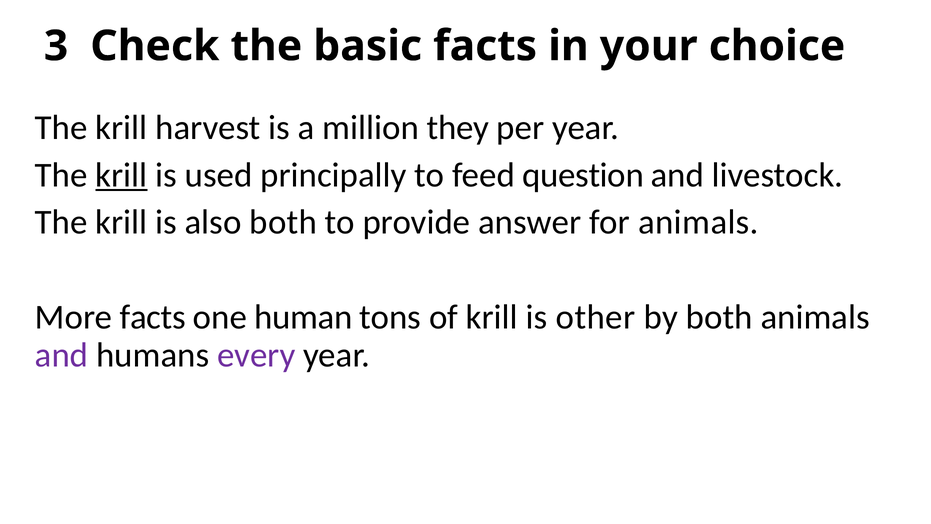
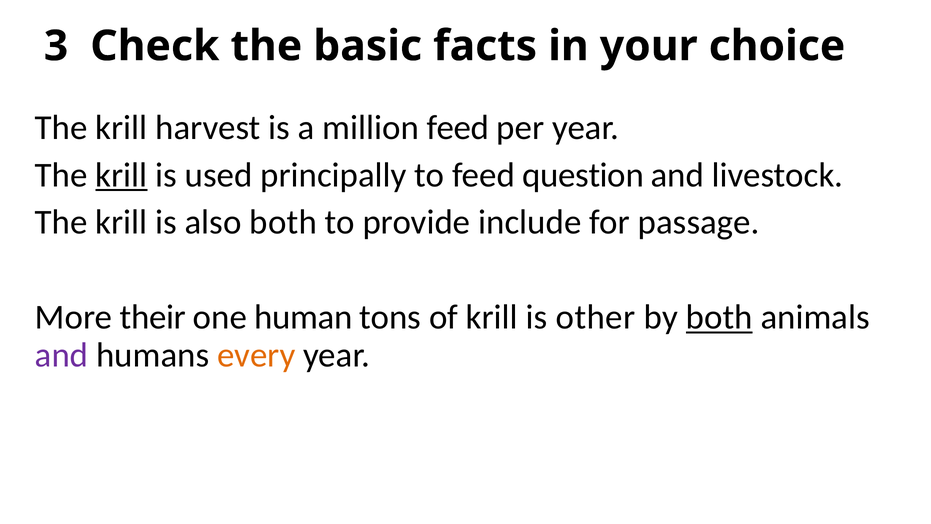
million they: they -> feed
answer: answer -> include
for animals: animals -> passage
More facts: facts -> their
both at (719, 317) underline: none -> present
every colour: purple -> orange
